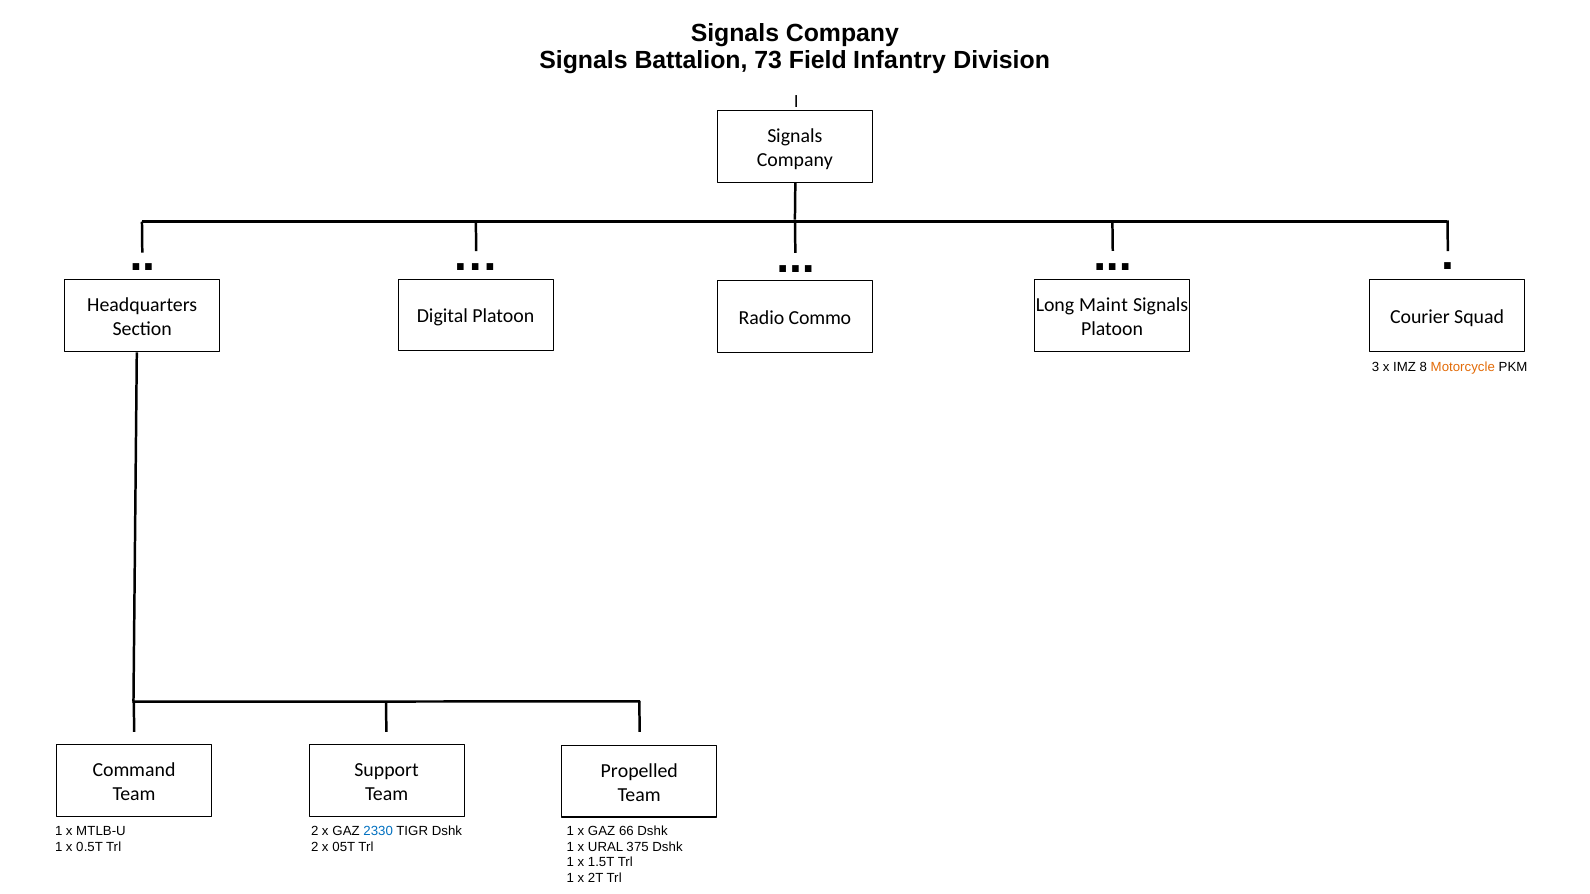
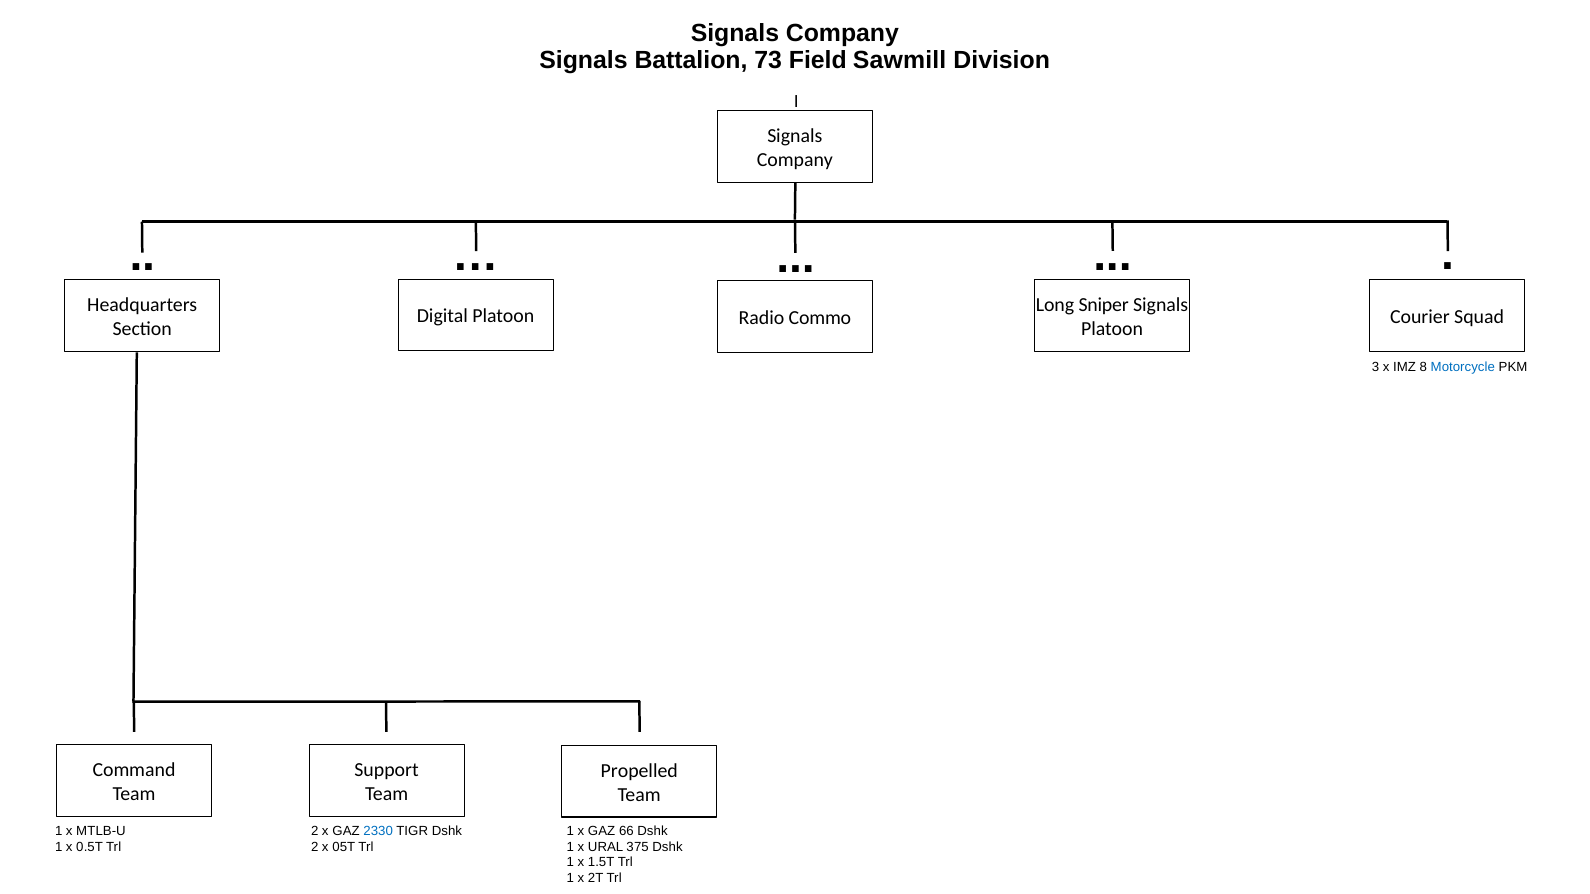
Infantry: Infantry -> Sawmill
Maint: Maint -> Sniper
Motorcycle colour: orange -> blue
